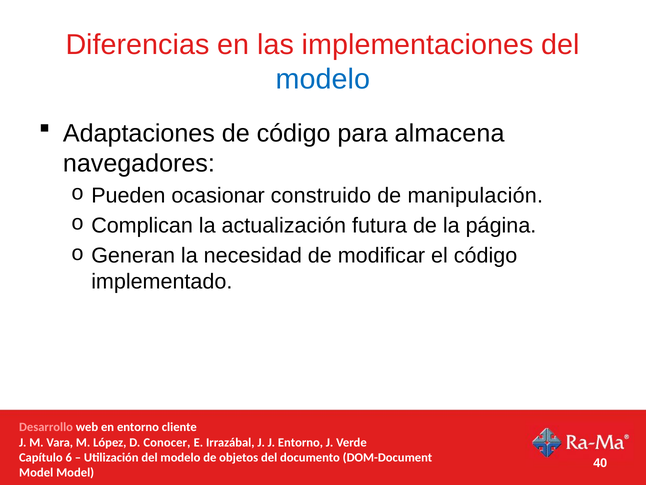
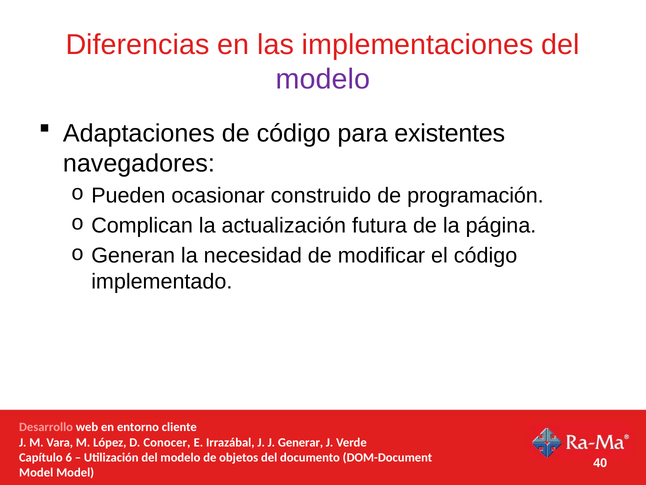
modelo at (323, 79) colour: blue -> purple
almacena: almacena -> existentes
manipulación: manipulación -> programación
J Entorno: Entorno -> Generar
